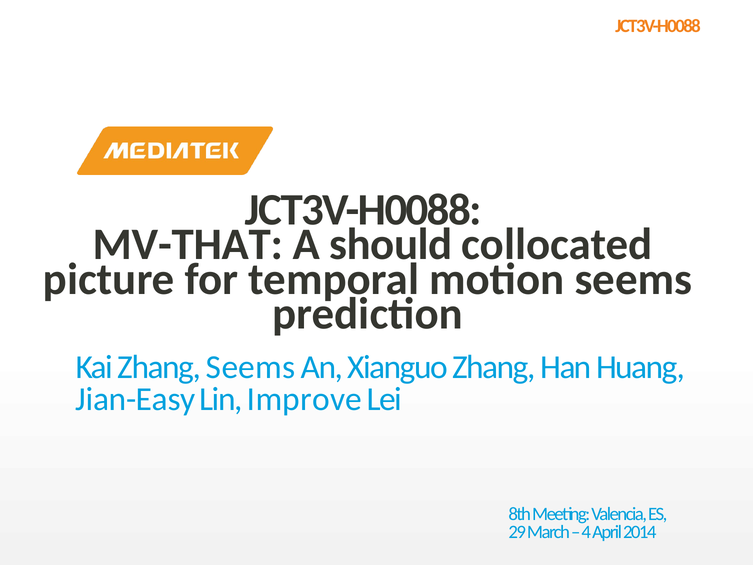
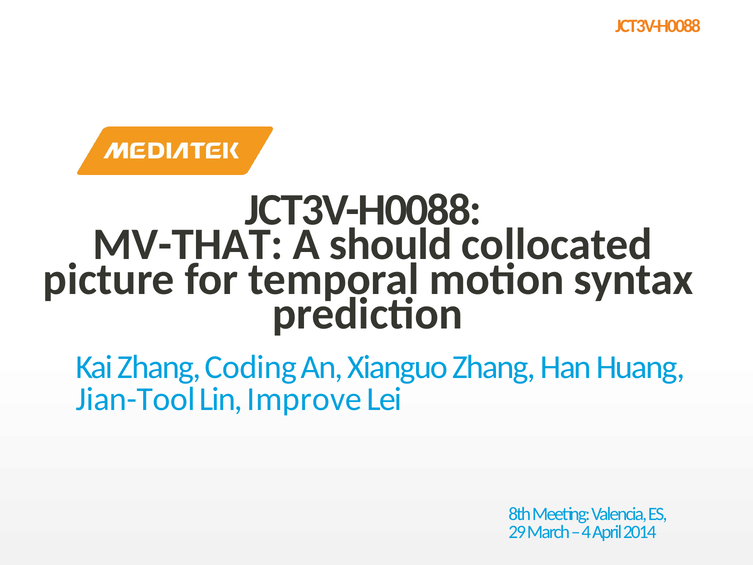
motion seems: seems -> syntax
Zhang Seems: Seems -> Coding
Jian-Easy: Jian-Easy -> Jian-Tool
